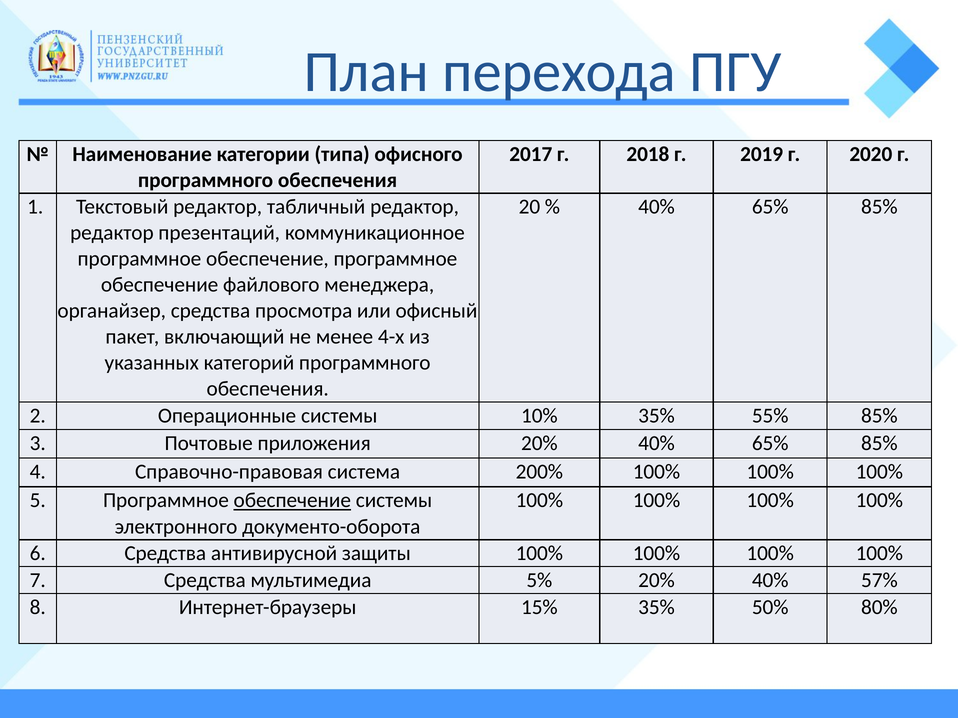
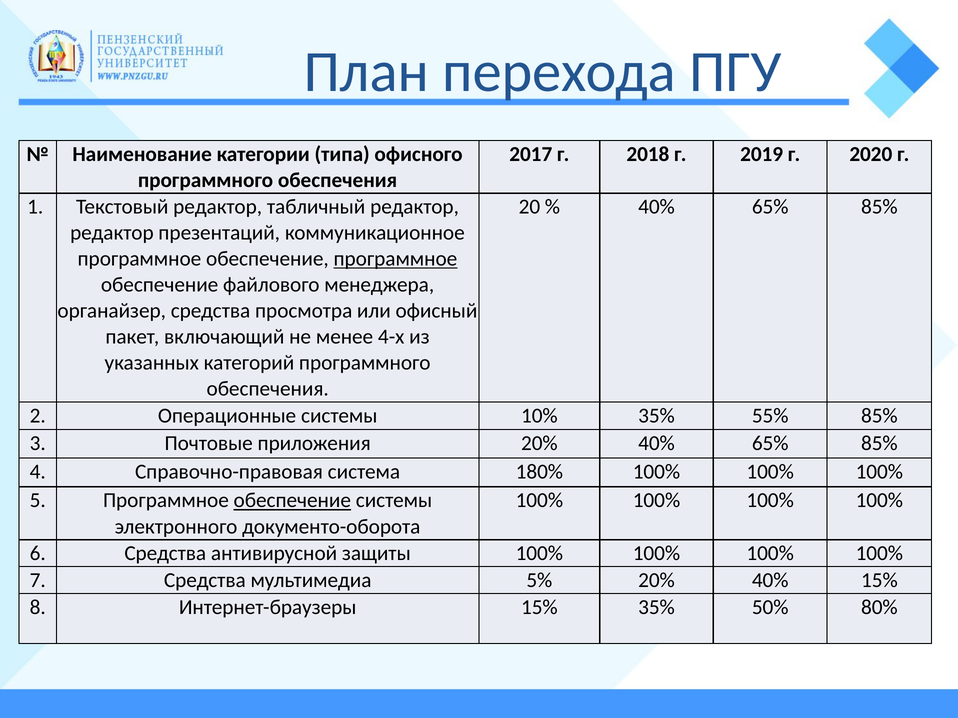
программное at (395, 259) underline: none -> present
200%: 200% -> 180%
40% 57%: 57% -> 15%
